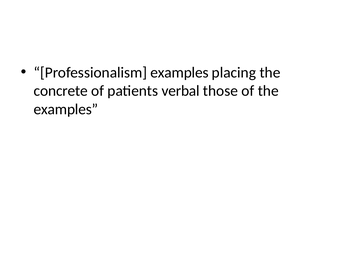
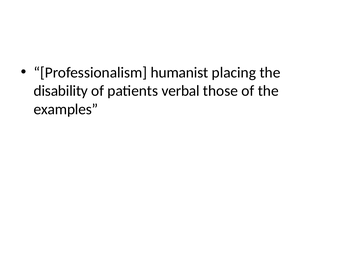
Professionalism examples: examples -> humanist
concrete: concrete -> disability
